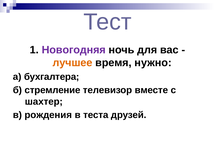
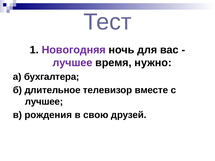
лучшее at (72, 63) colour: orange -> purple
стремление: стремление -> длительное
шахтер at (44, 102): шахтер -> лучшее
теста: теста -> свою
